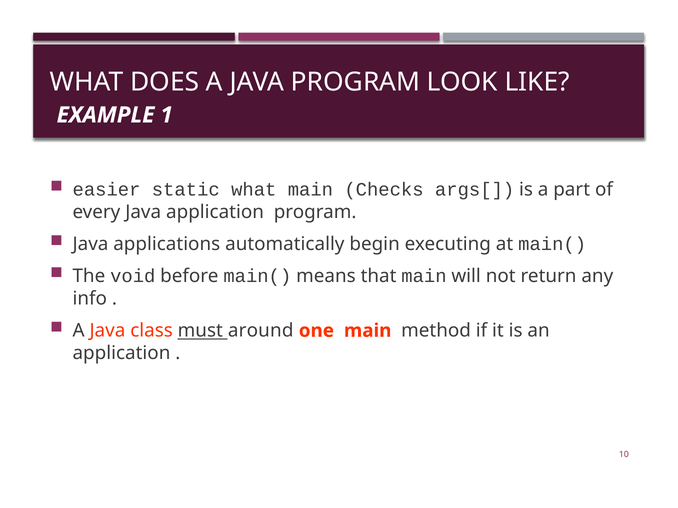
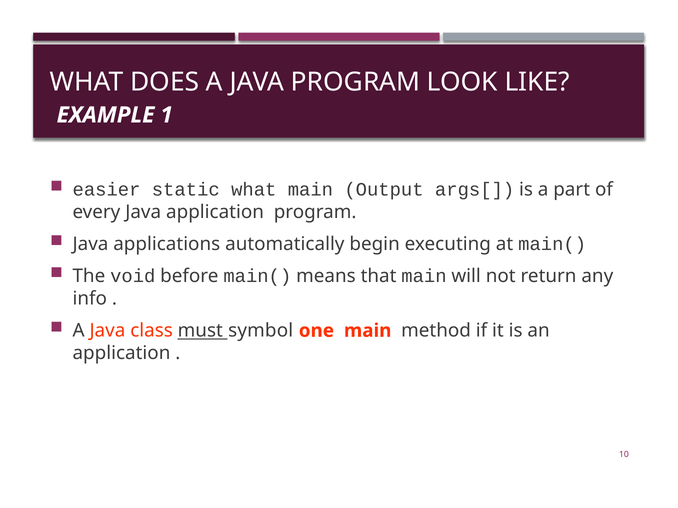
Checks: Checks -> Output
around: around -> symbol
